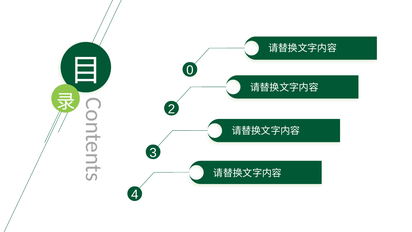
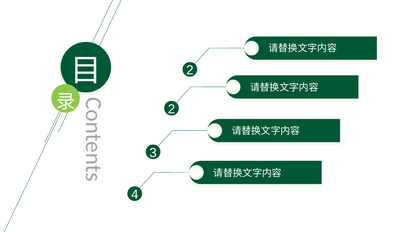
0 at (190, 70): 0 -> 2
